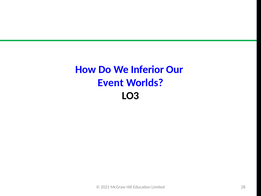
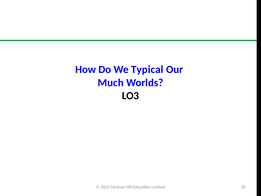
Inferior: Inferior -> Typical
Event: Event -> Much
